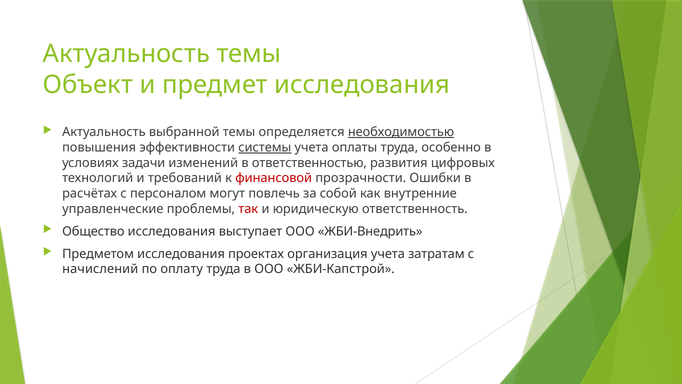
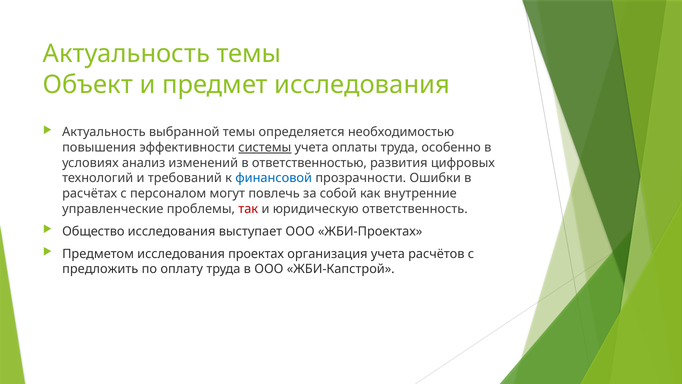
необходимостью underline: present -> none
задачи: задачи -> анализ
финансовой colour: red -> blue
ЖБИ-Внедрить: ЖБИ-Внедрить -> ЖБИ-Проектах
затратам: затратам -> расчётов
начислений: начислений -> предложить
